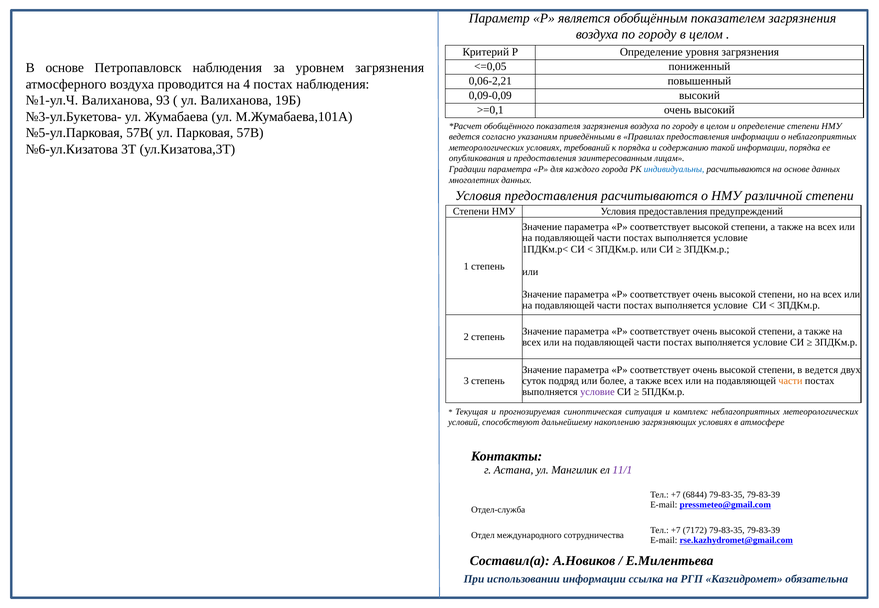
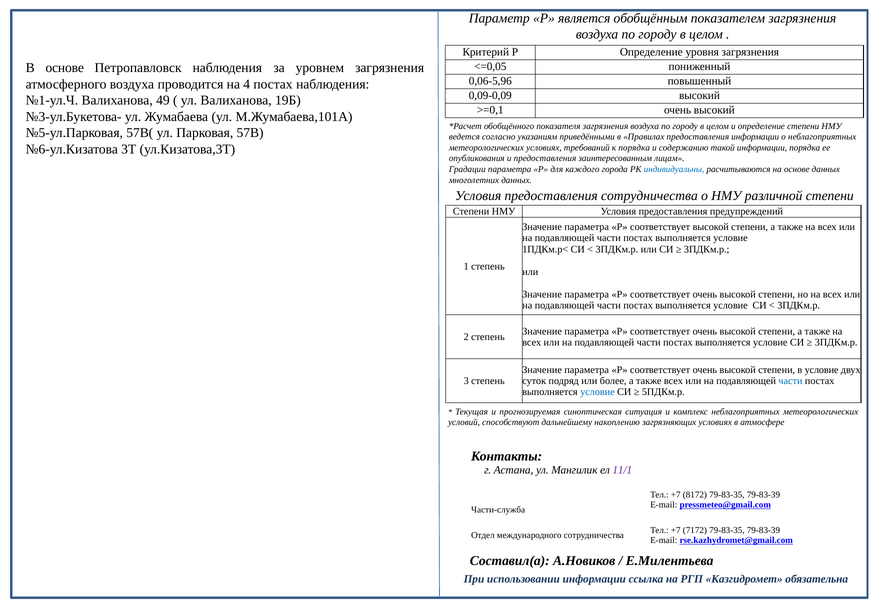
0,06-2,21: 0,06-2,21 -> 0,06-5,96
93: 93 -> 49
предоставления расчитываются: расчитываются -> сотрудничества
в ведется: ведется -> условие
части at (790, 381) colour: orange -> blue
условие at (597, 392) colour: purple -> blue
6844: 6844 -> 8172
Отдел-служба: Отдел-служба -> Части-служба
